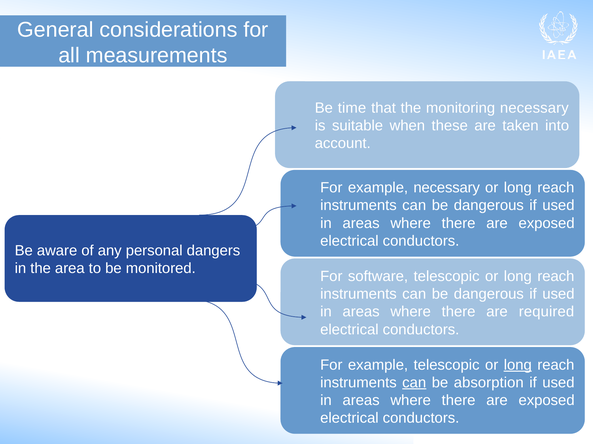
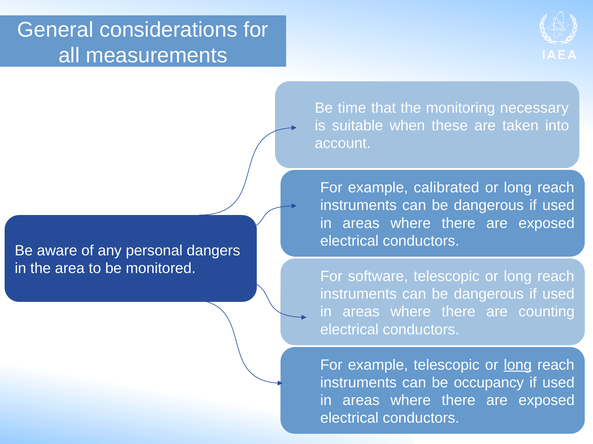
example necessary: necessary -> calibrated
required: required -> counting
can at (414, 383) underline: present -> none
absorption: absorption -> occupancy
